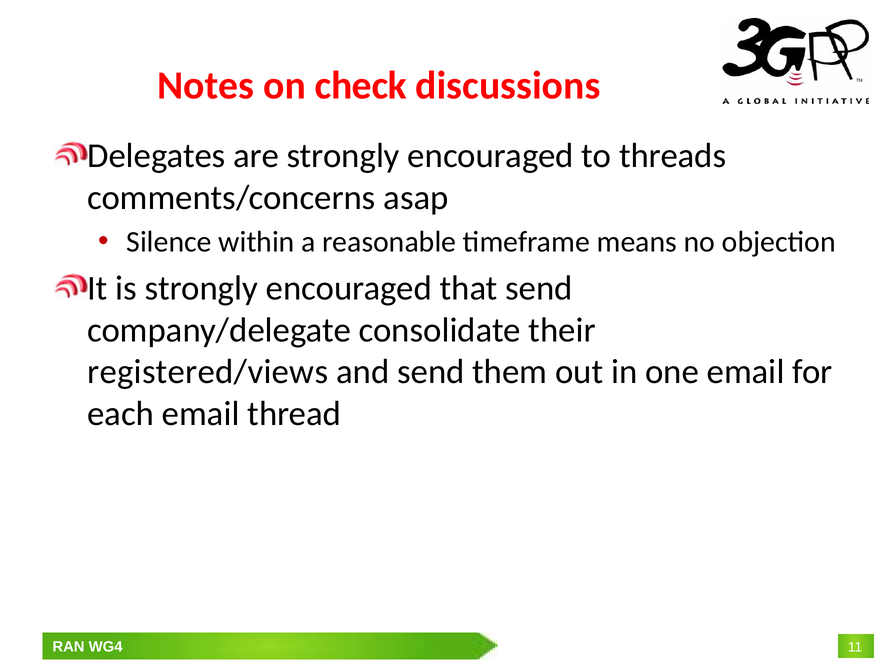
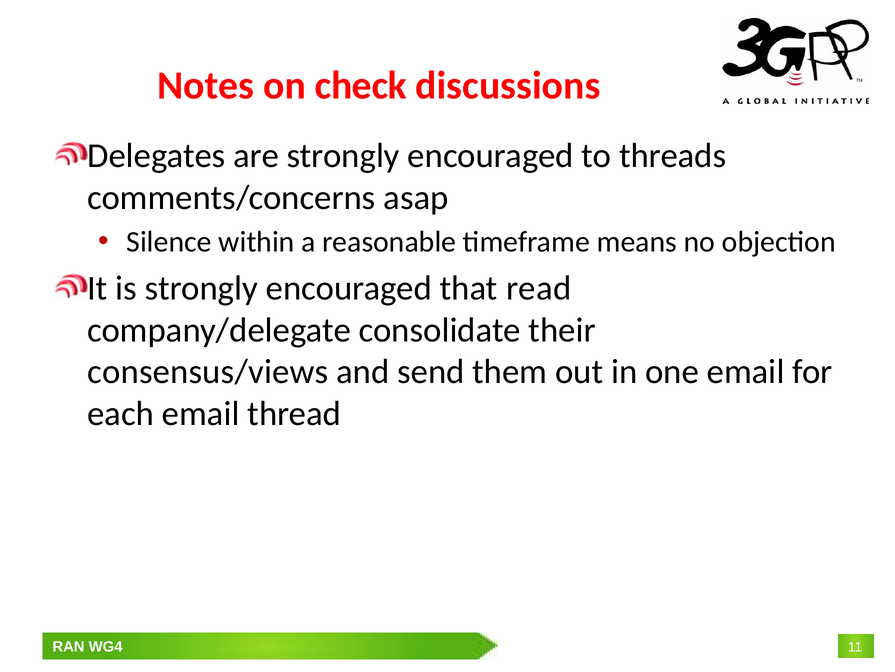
that send: send -> read
registered/views: registered/views -> consensus/views
